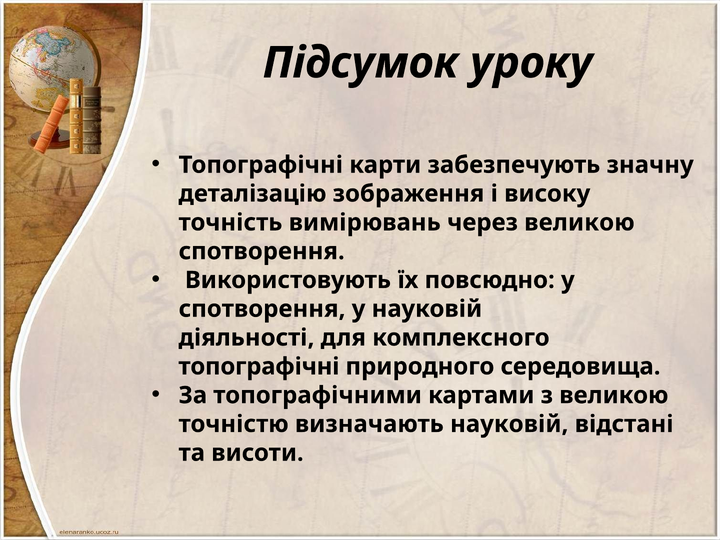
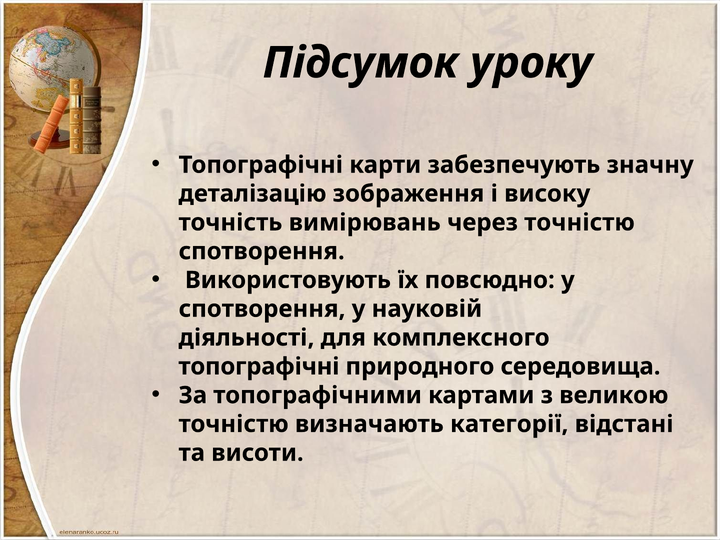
через великою: великою -> точністю
визначають науковій: науковій -> категорії
